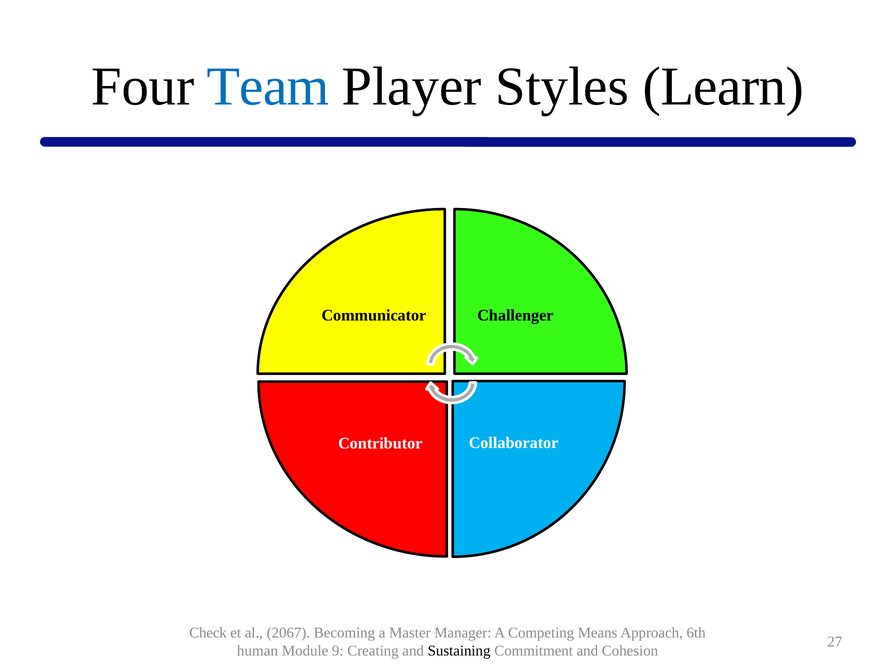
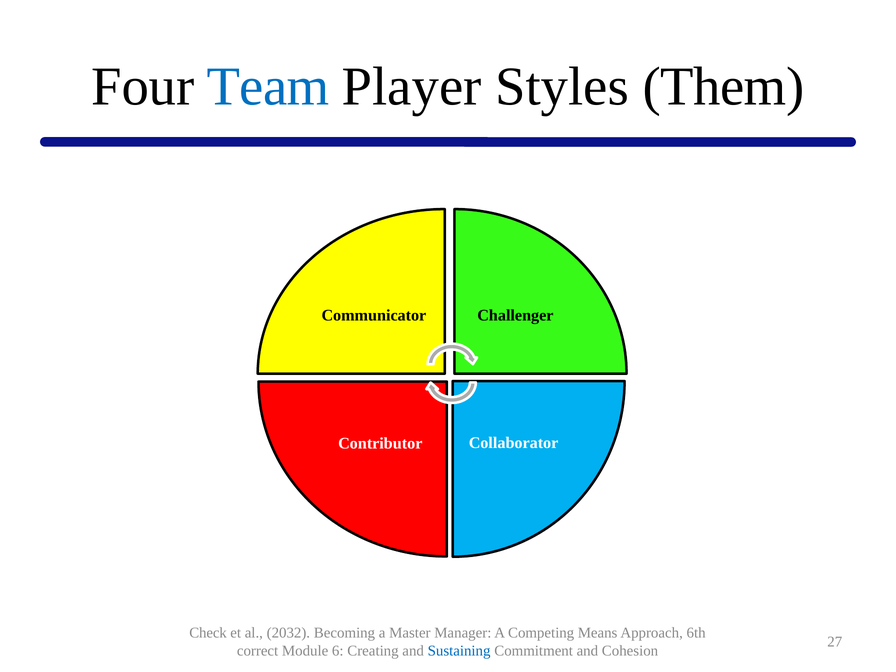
Learn: Learn -> Them
2067: 2067 -> 2032
human: human -> correct
9: 9 -> 6
Sustaining colour: black -> blue
